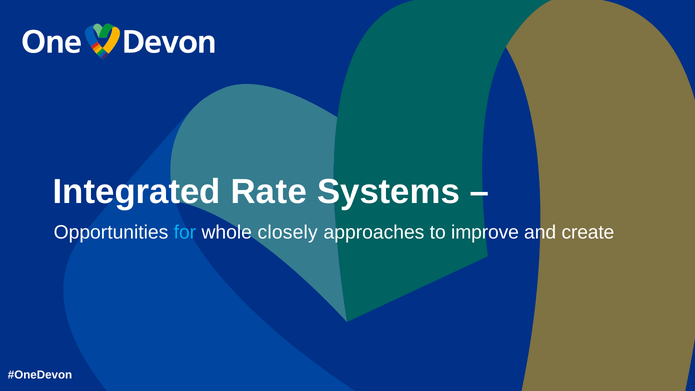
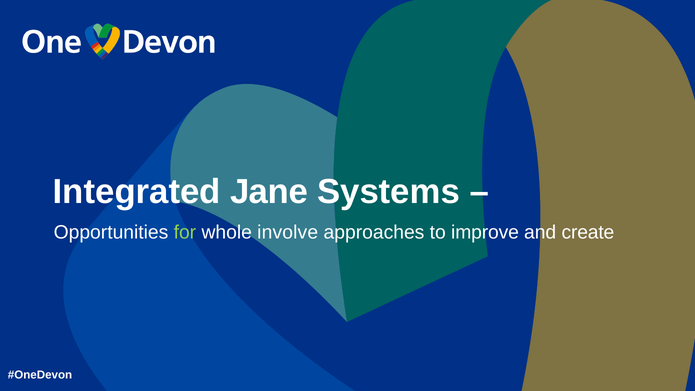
Rate: Rate -> Jane
for colour: light blue -> light green
closely: closely -> involve
